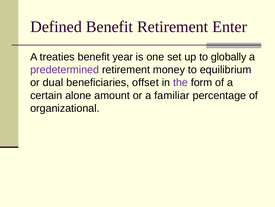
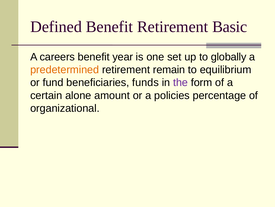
Enter: Enter -> Basic
treaties: treaties -> careers
predetermined colour: purple -> orange
money: money -> remain
dual: dual -> fund
offset: offset -> funds
familiar: familiar -> policies
